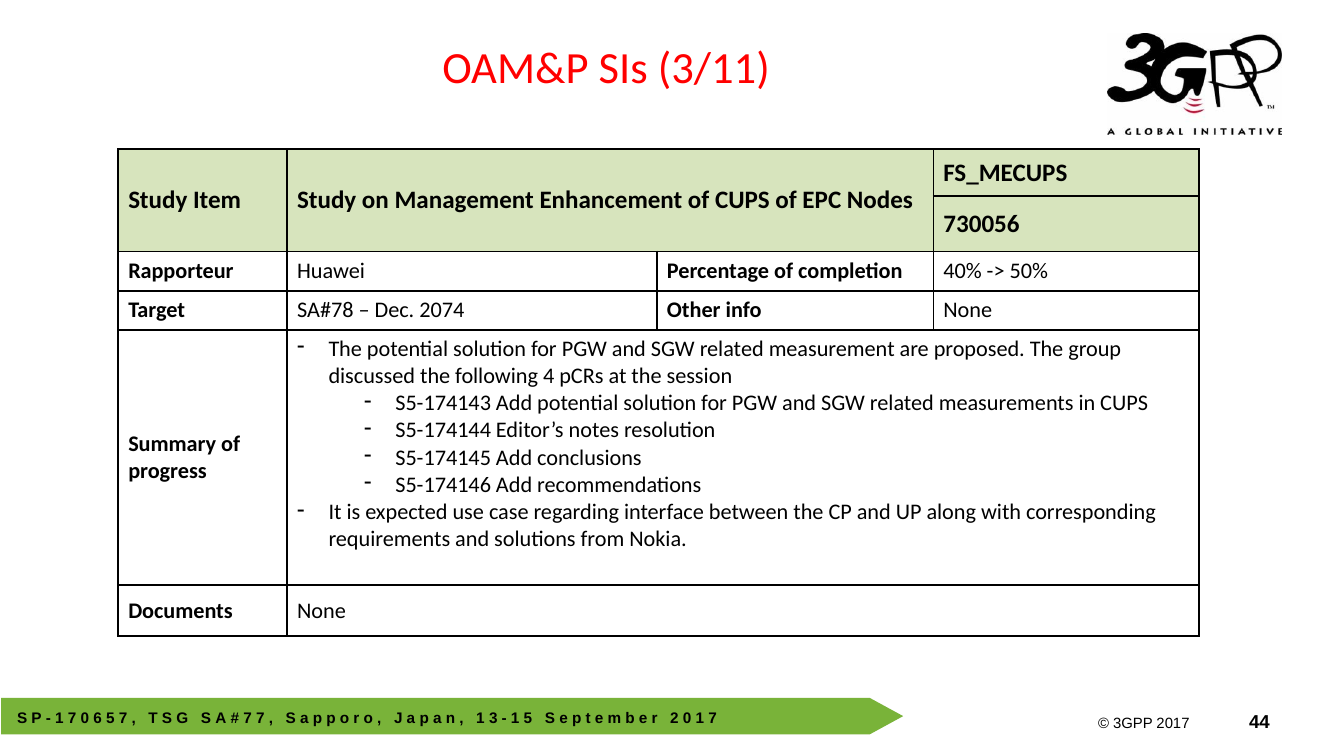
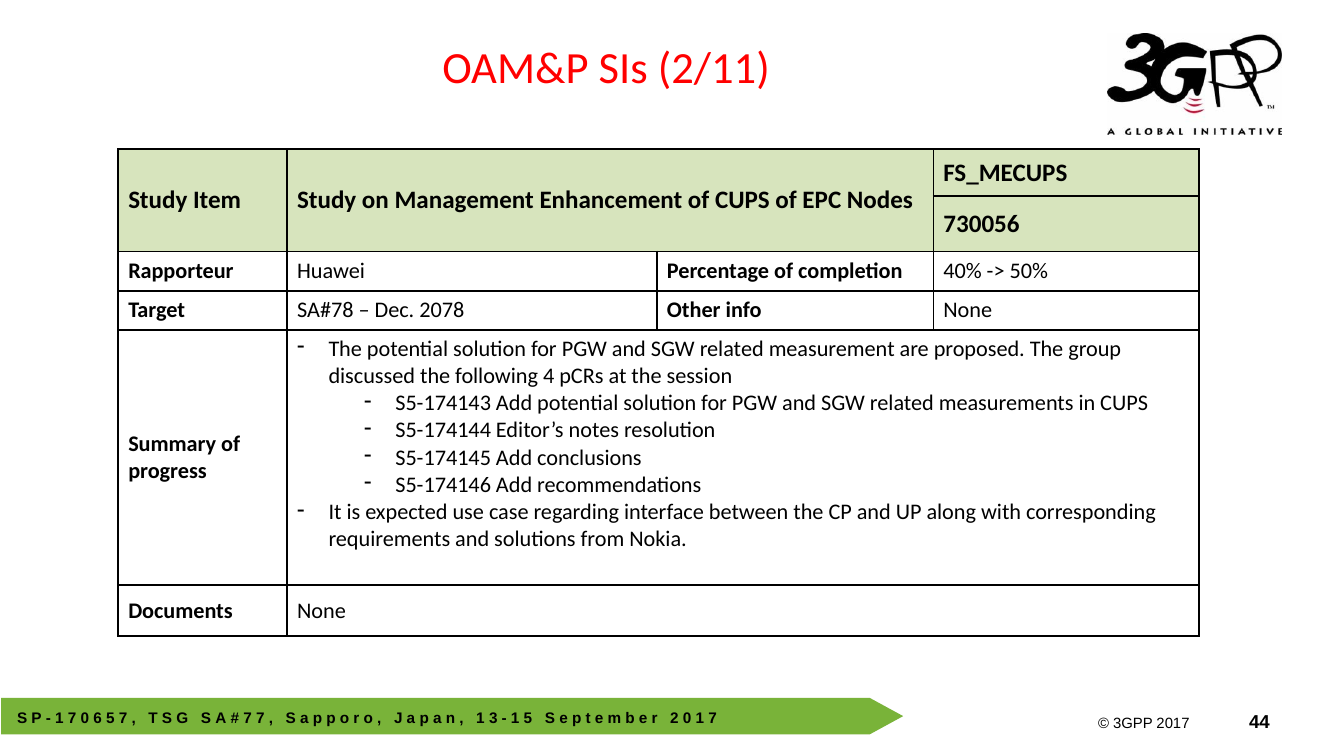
3/11: 3/11 -> 2/11
2074: 2074 -> 2078
